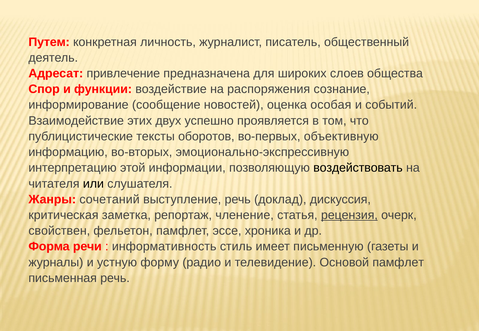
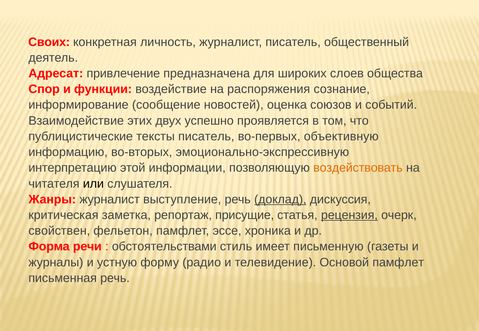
Путем: Путем -> Своих
особая: особая -> союзов
тексты оборотов: оборотов -> писатель
воздействовать colour: black -> orange
Жанры сочетаний: сочетаний -> журналист
доклад underline: none -> present
членение: членение -> присущие
информативность: информативность -> обстоятельствами
